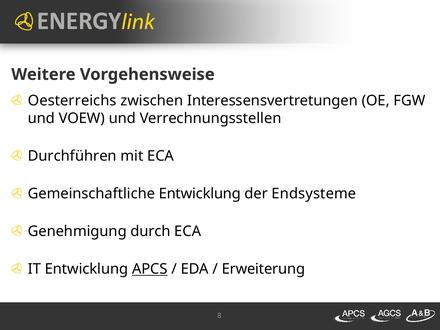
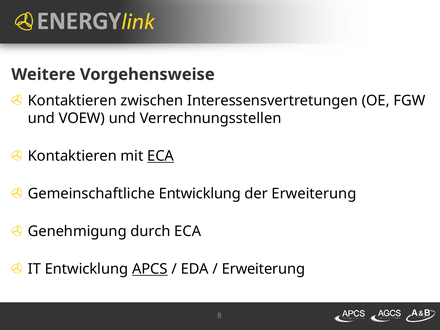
Oesterreichs at (72, 101): Oesterreichs -> Kontaktieren
Durchführen at (72, 156): Durchführen -> Kontaktieren
ECA at (161, 156) underline: none -> present
der Endsysteme: Endsysteme -> Erweiterung
